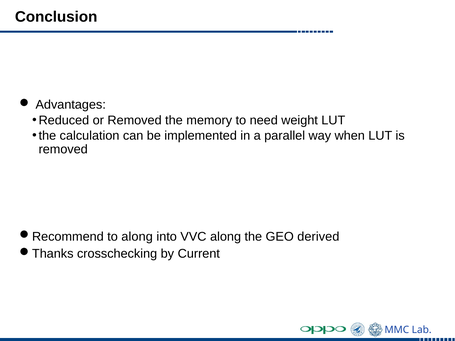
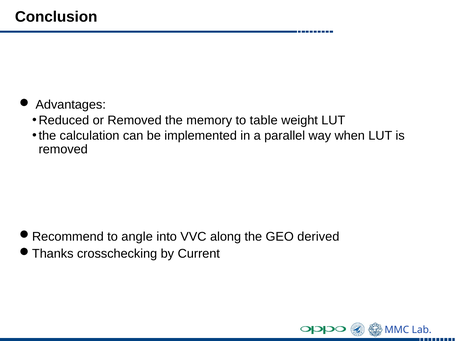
need: need -> table
to along: along -> angle
